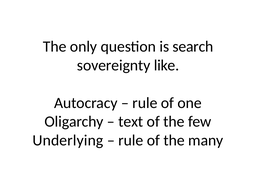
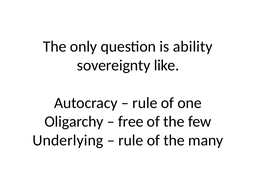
search: search -> ability
text: text -> free
